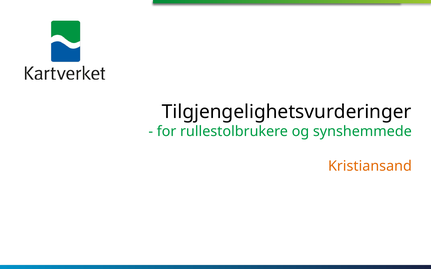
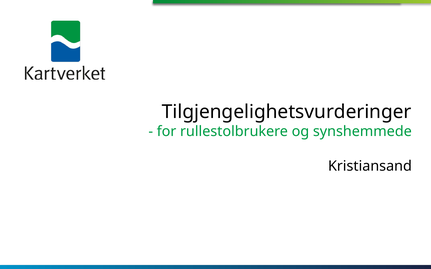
Kristiansand colour: orange -> black
